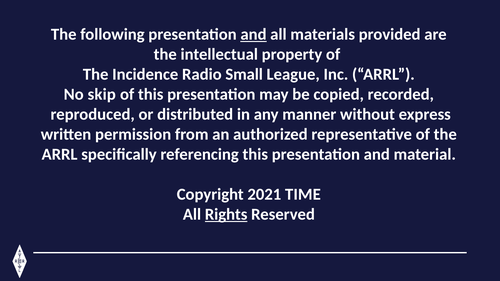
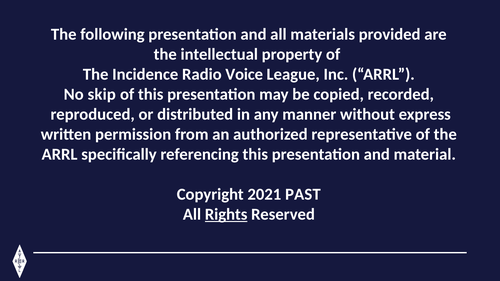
and at (253, 34) underline: present -> none
Small: Small -> Voice
TIME: TIME -> PAST
